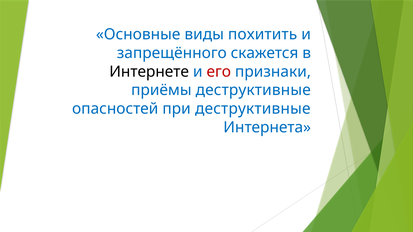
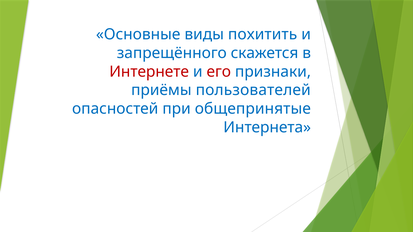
Интернете colour: black -> red
приёмы деструктивные: деструктивные -> пользователей
при деструктивные: деструктивные -> общепринятые
